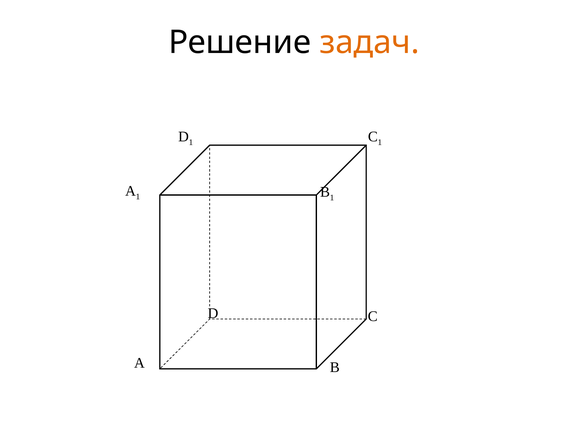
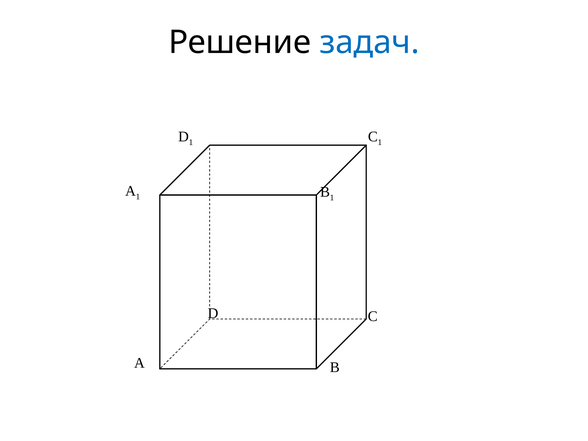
задач colour: orange -> blue
